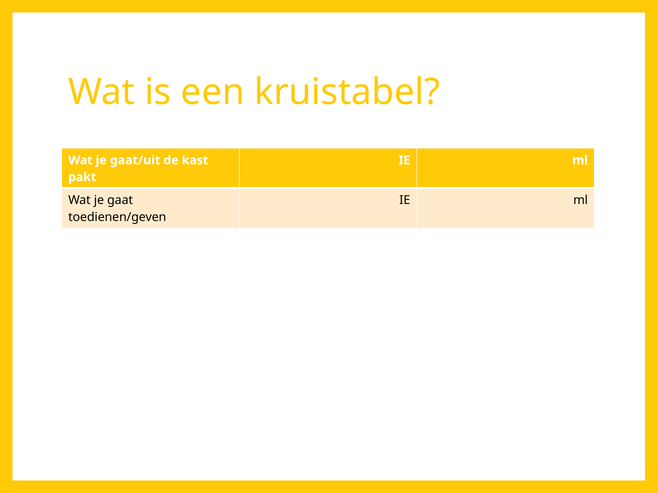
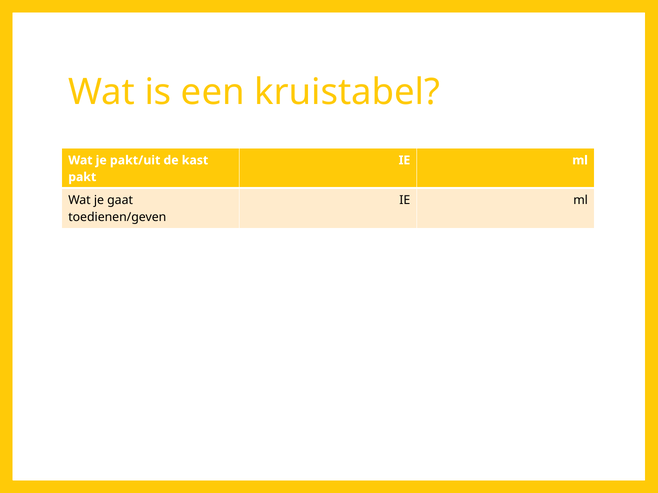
gaat/uit: gaat/uit -> pakt/uit
